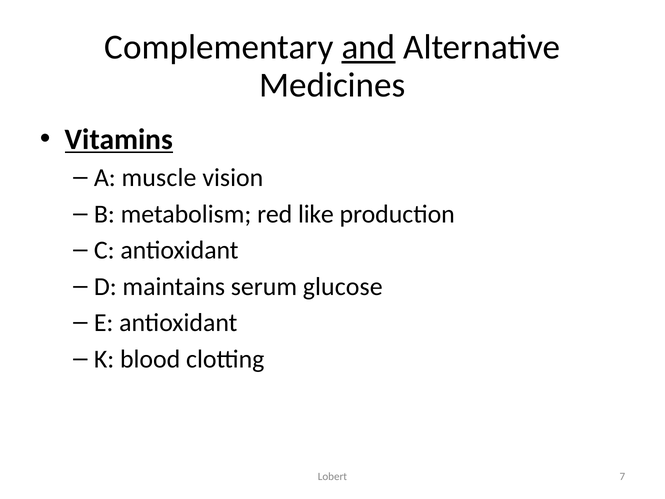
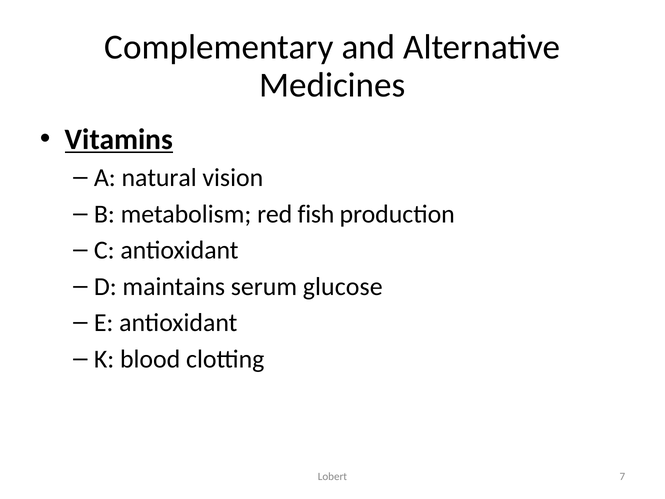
and underline: present -> none
muscle: muscle -> natural
like: like -> fish
